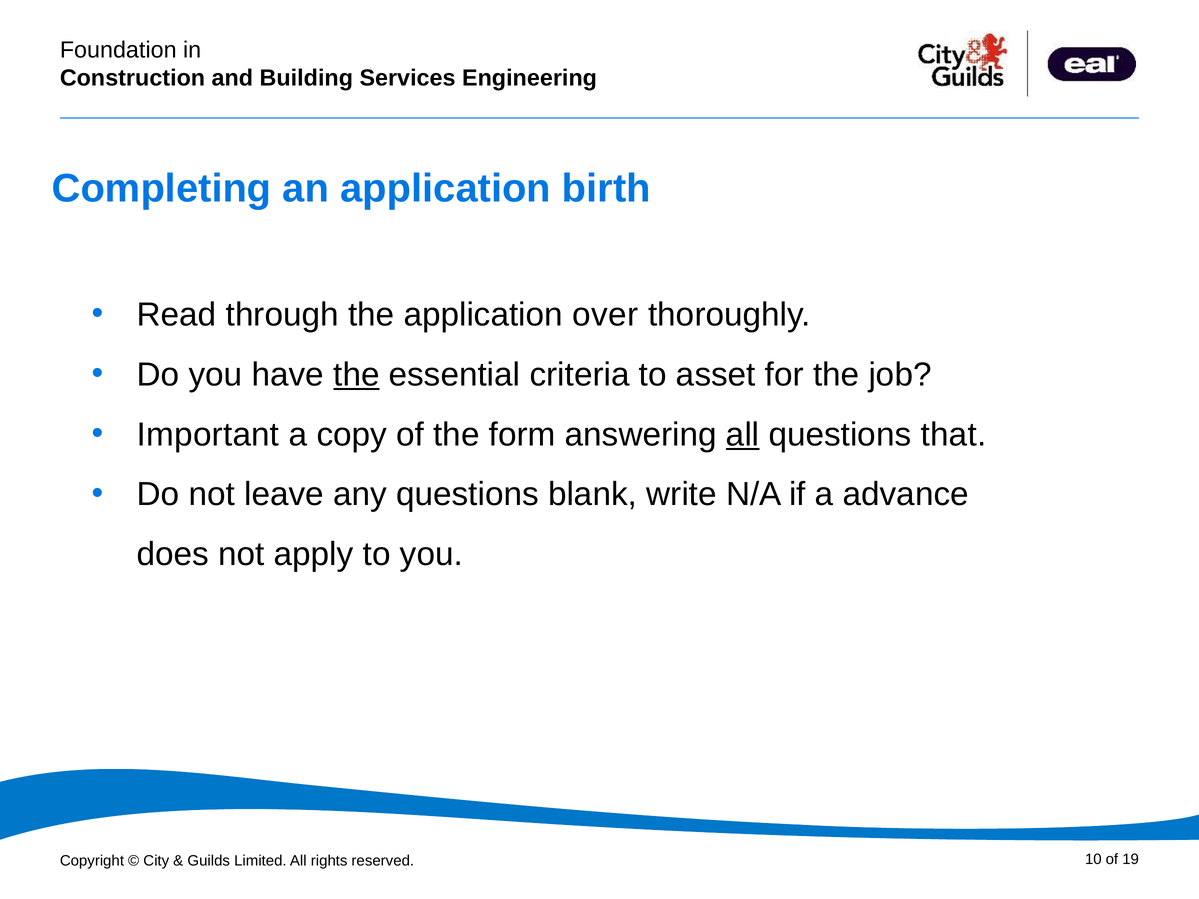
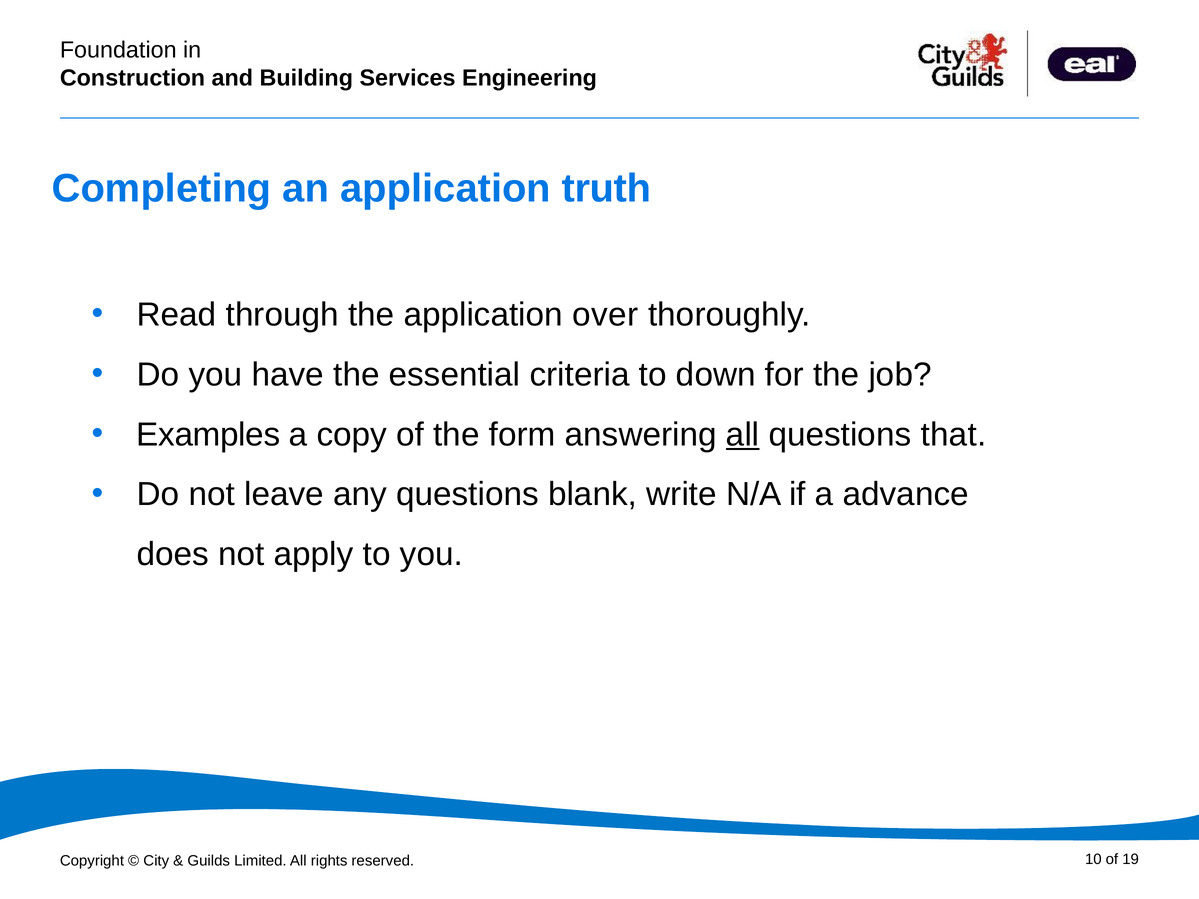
birth: birth -> truth
the at (356, 375) underline: present -> none
asset: asset -> down
Important: Important -> Examples
